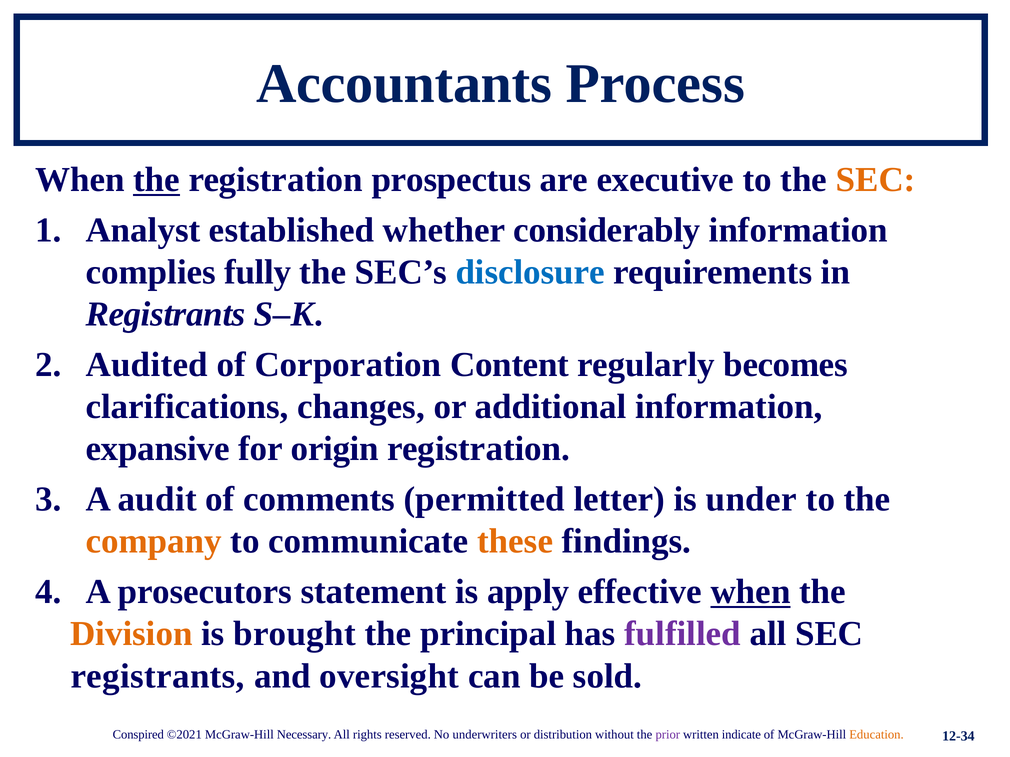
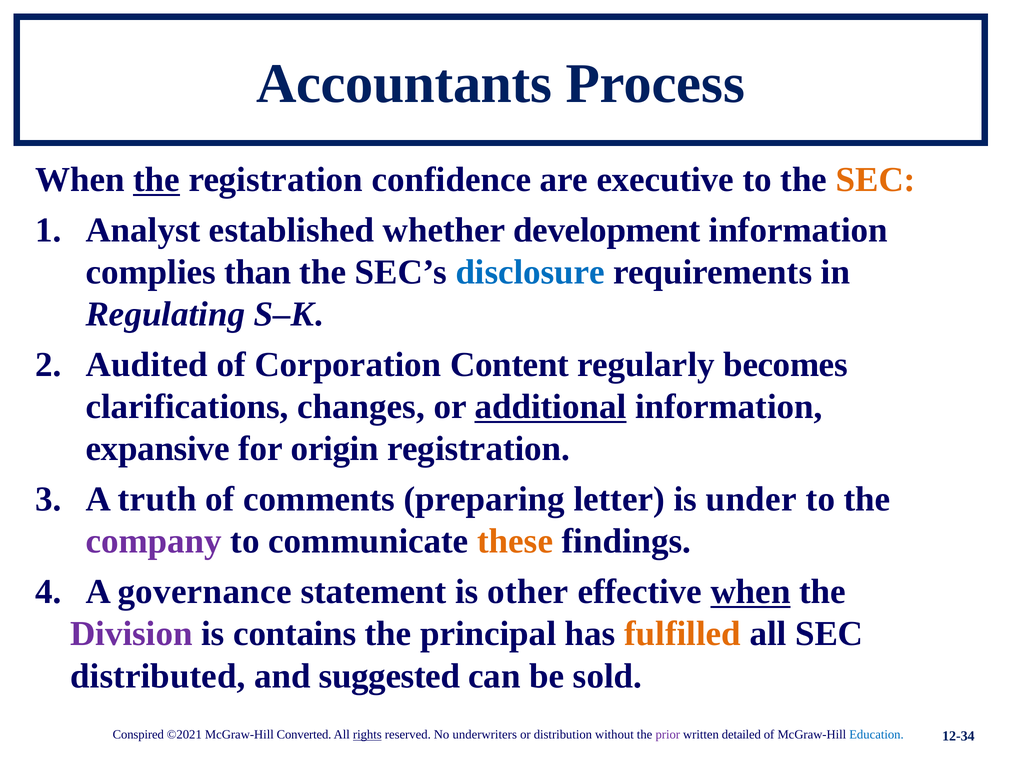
prospectus: prospectus -> confidence
considerably: considerably -> development
fully: fully -> than
Registrants at (166, 315): Registrants -> Regulating
additional underline: none -> present
audit: audit -> truth
permitted: permitted -> preparing
company colour: orange -> purple
prosecutors: prosecutors -> governance
apply: apply -> other
Division colour: orange -> purple
brought: brought -> contains
fulfilled colour: purple -> orange
registrants at (158, 676): registrants -> distributed
oversight: oversight -> suggested
Necessary: Necessary -> Converted
rights underline: none -> present
indicate: indicate -> detailed
Education colour: orange -> blue
